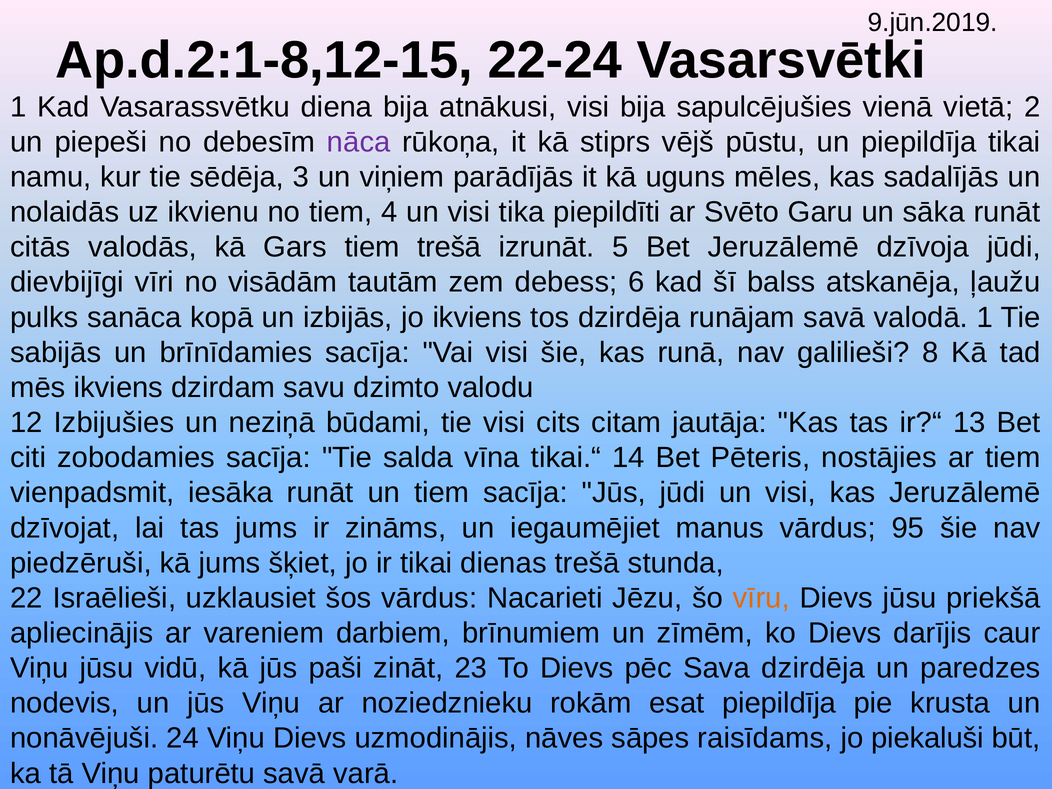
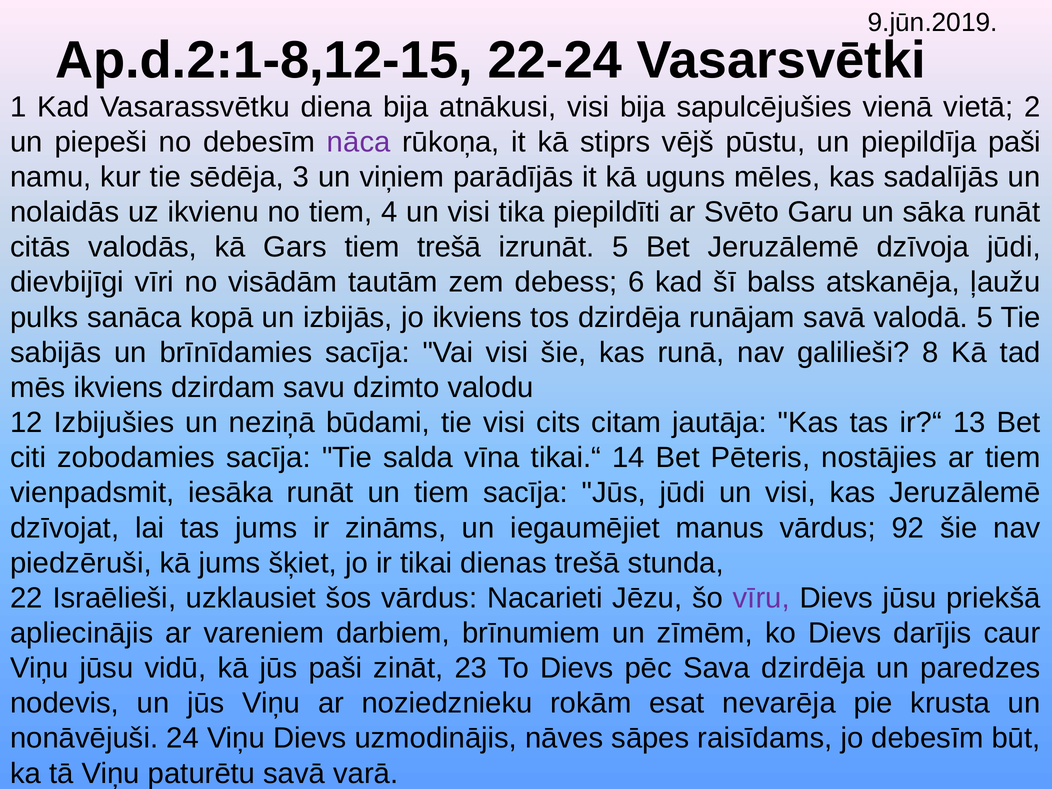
piepildīja tikai: tikai -> paši
valodā 1: 1 -> 5
95: 95 -> 92
vīru colour: orange -> purple
esat piepildīja: piepildīja -> nevarēja
jo piekaluši: piekaluši -> debesīm
